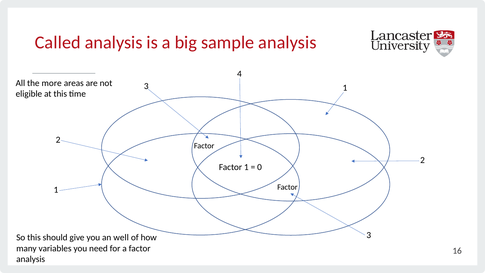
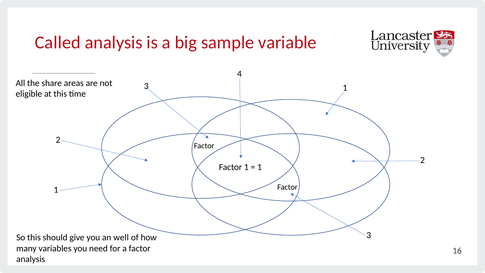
sample analysis: analysis -> variable
more: more -> share
0 at (260, 167): 0 -> 1
